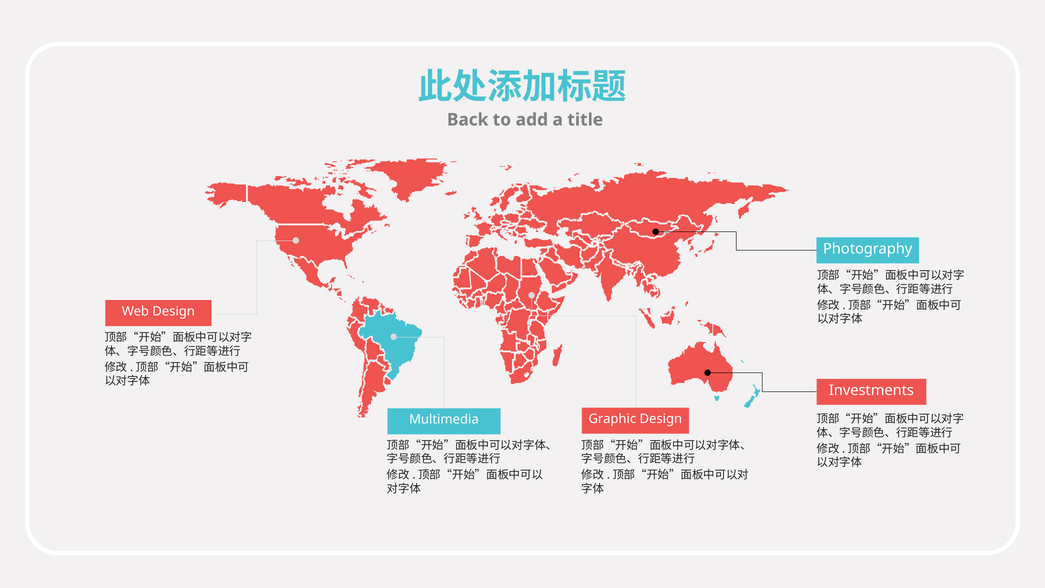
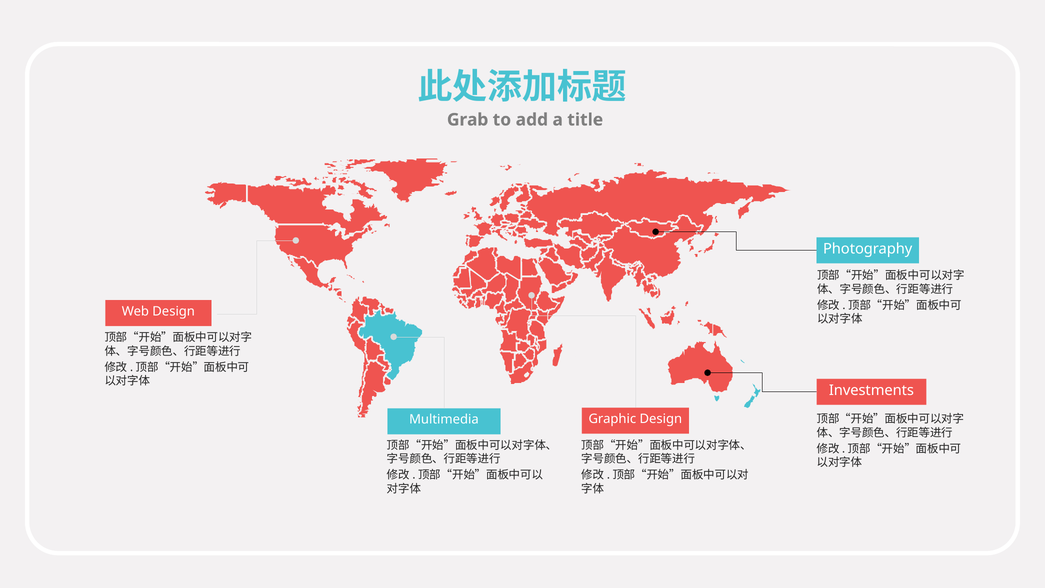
Back: Back -> Grab
